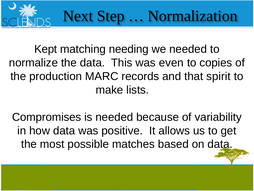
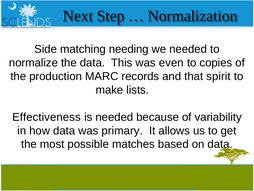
Kept: Kept -> Side
Compromises: Compromises -> Effectiveness
positive: positive -> primary
